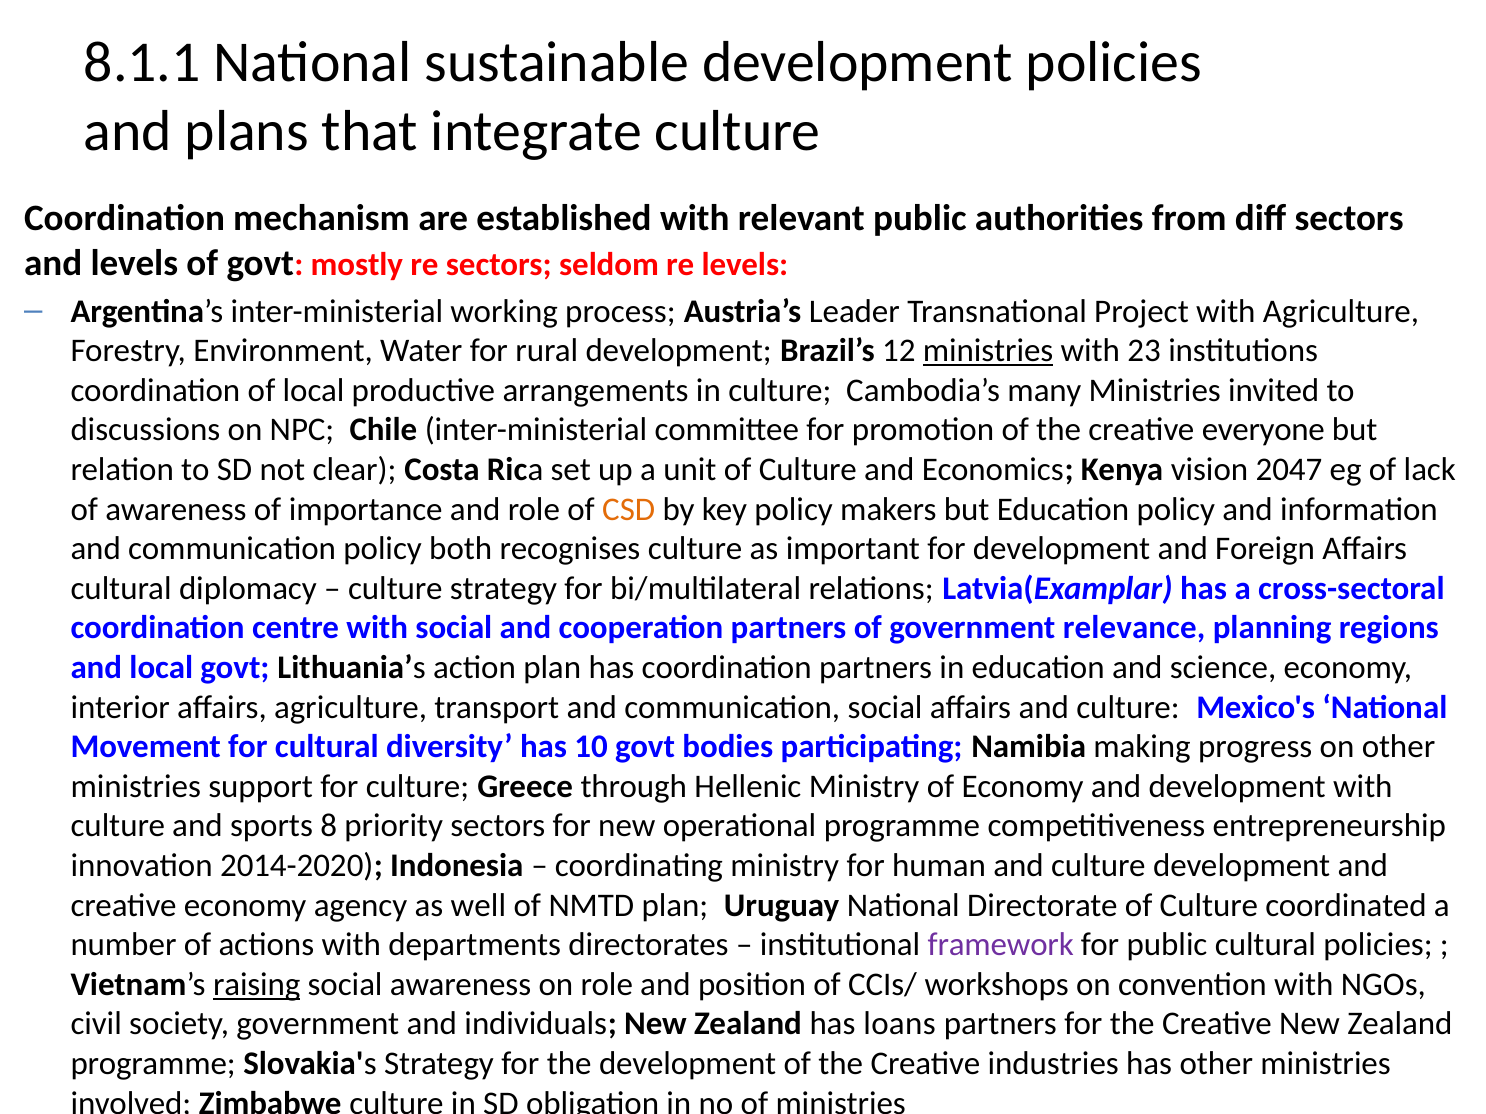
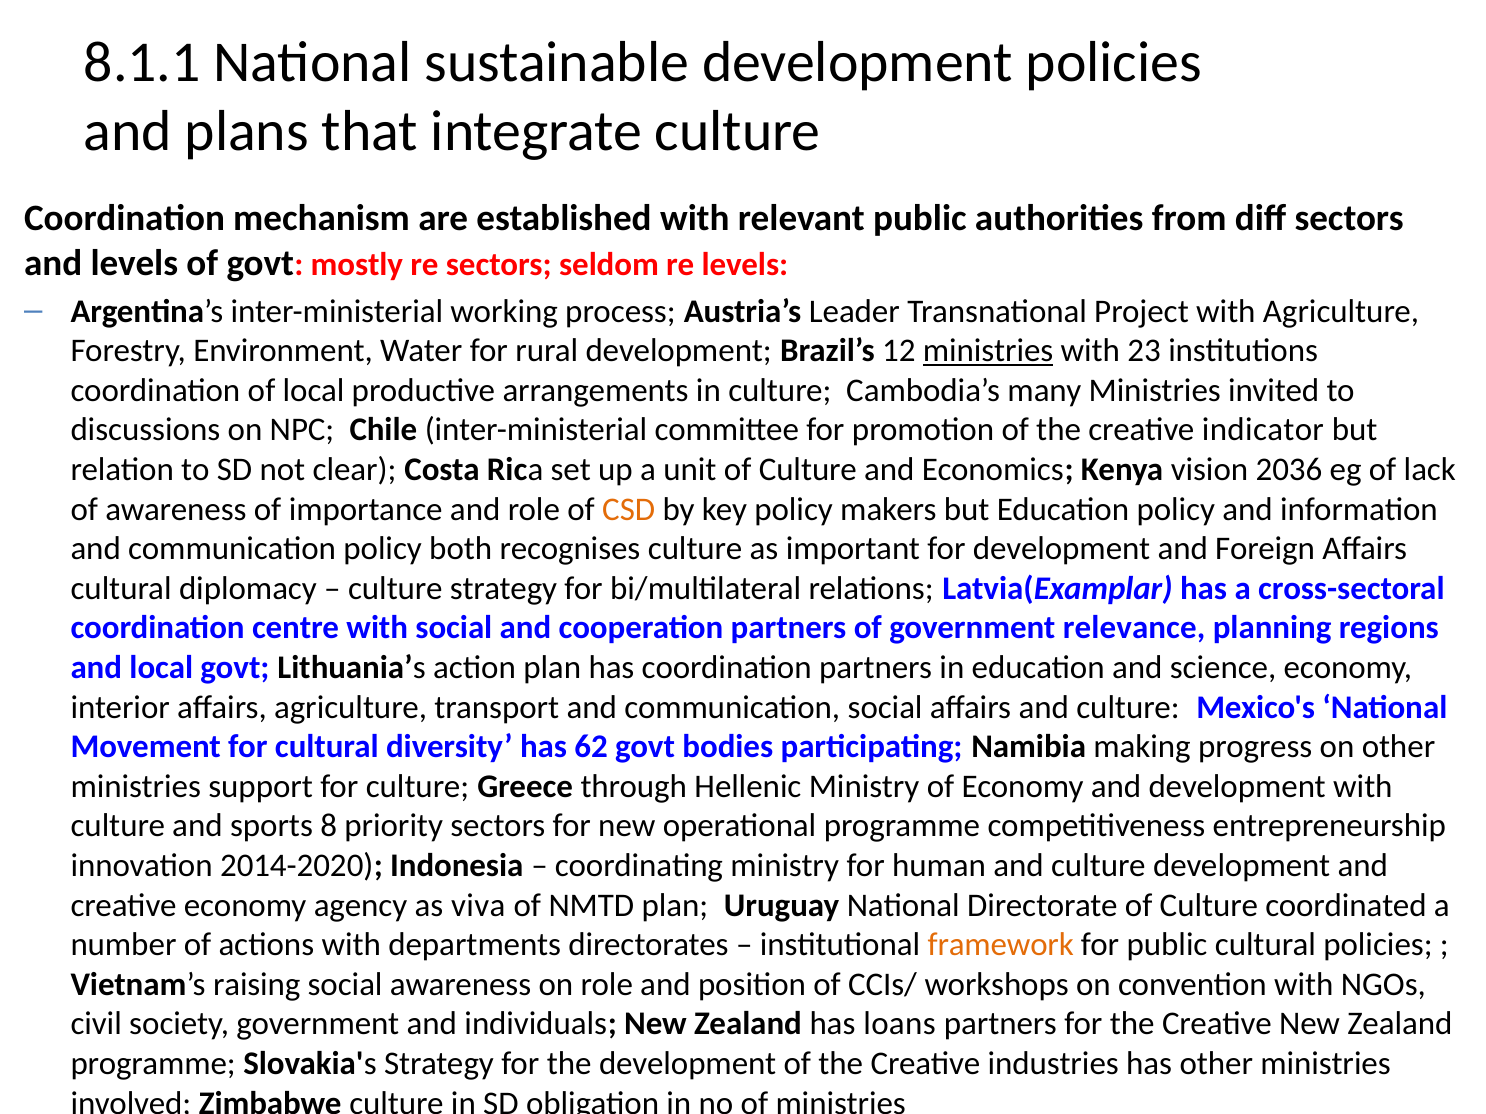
everyone: everyone -> indicator
2047: 2047 -> 2036
10: 10 -> 62
well: well -> viva
framework colour: purple -> orange
raising underline: present -> none
